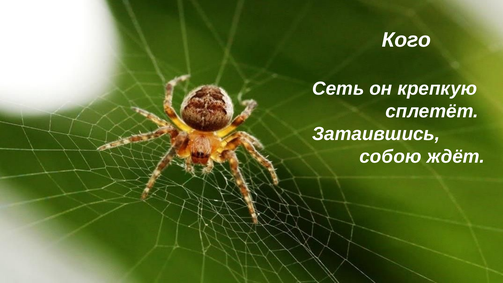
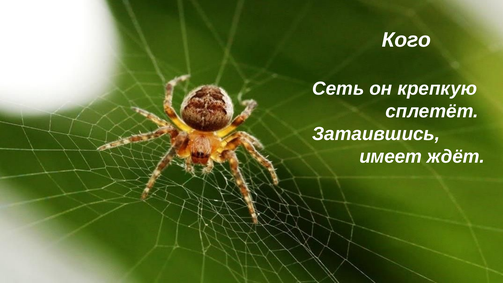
собою: собою -> имеет
